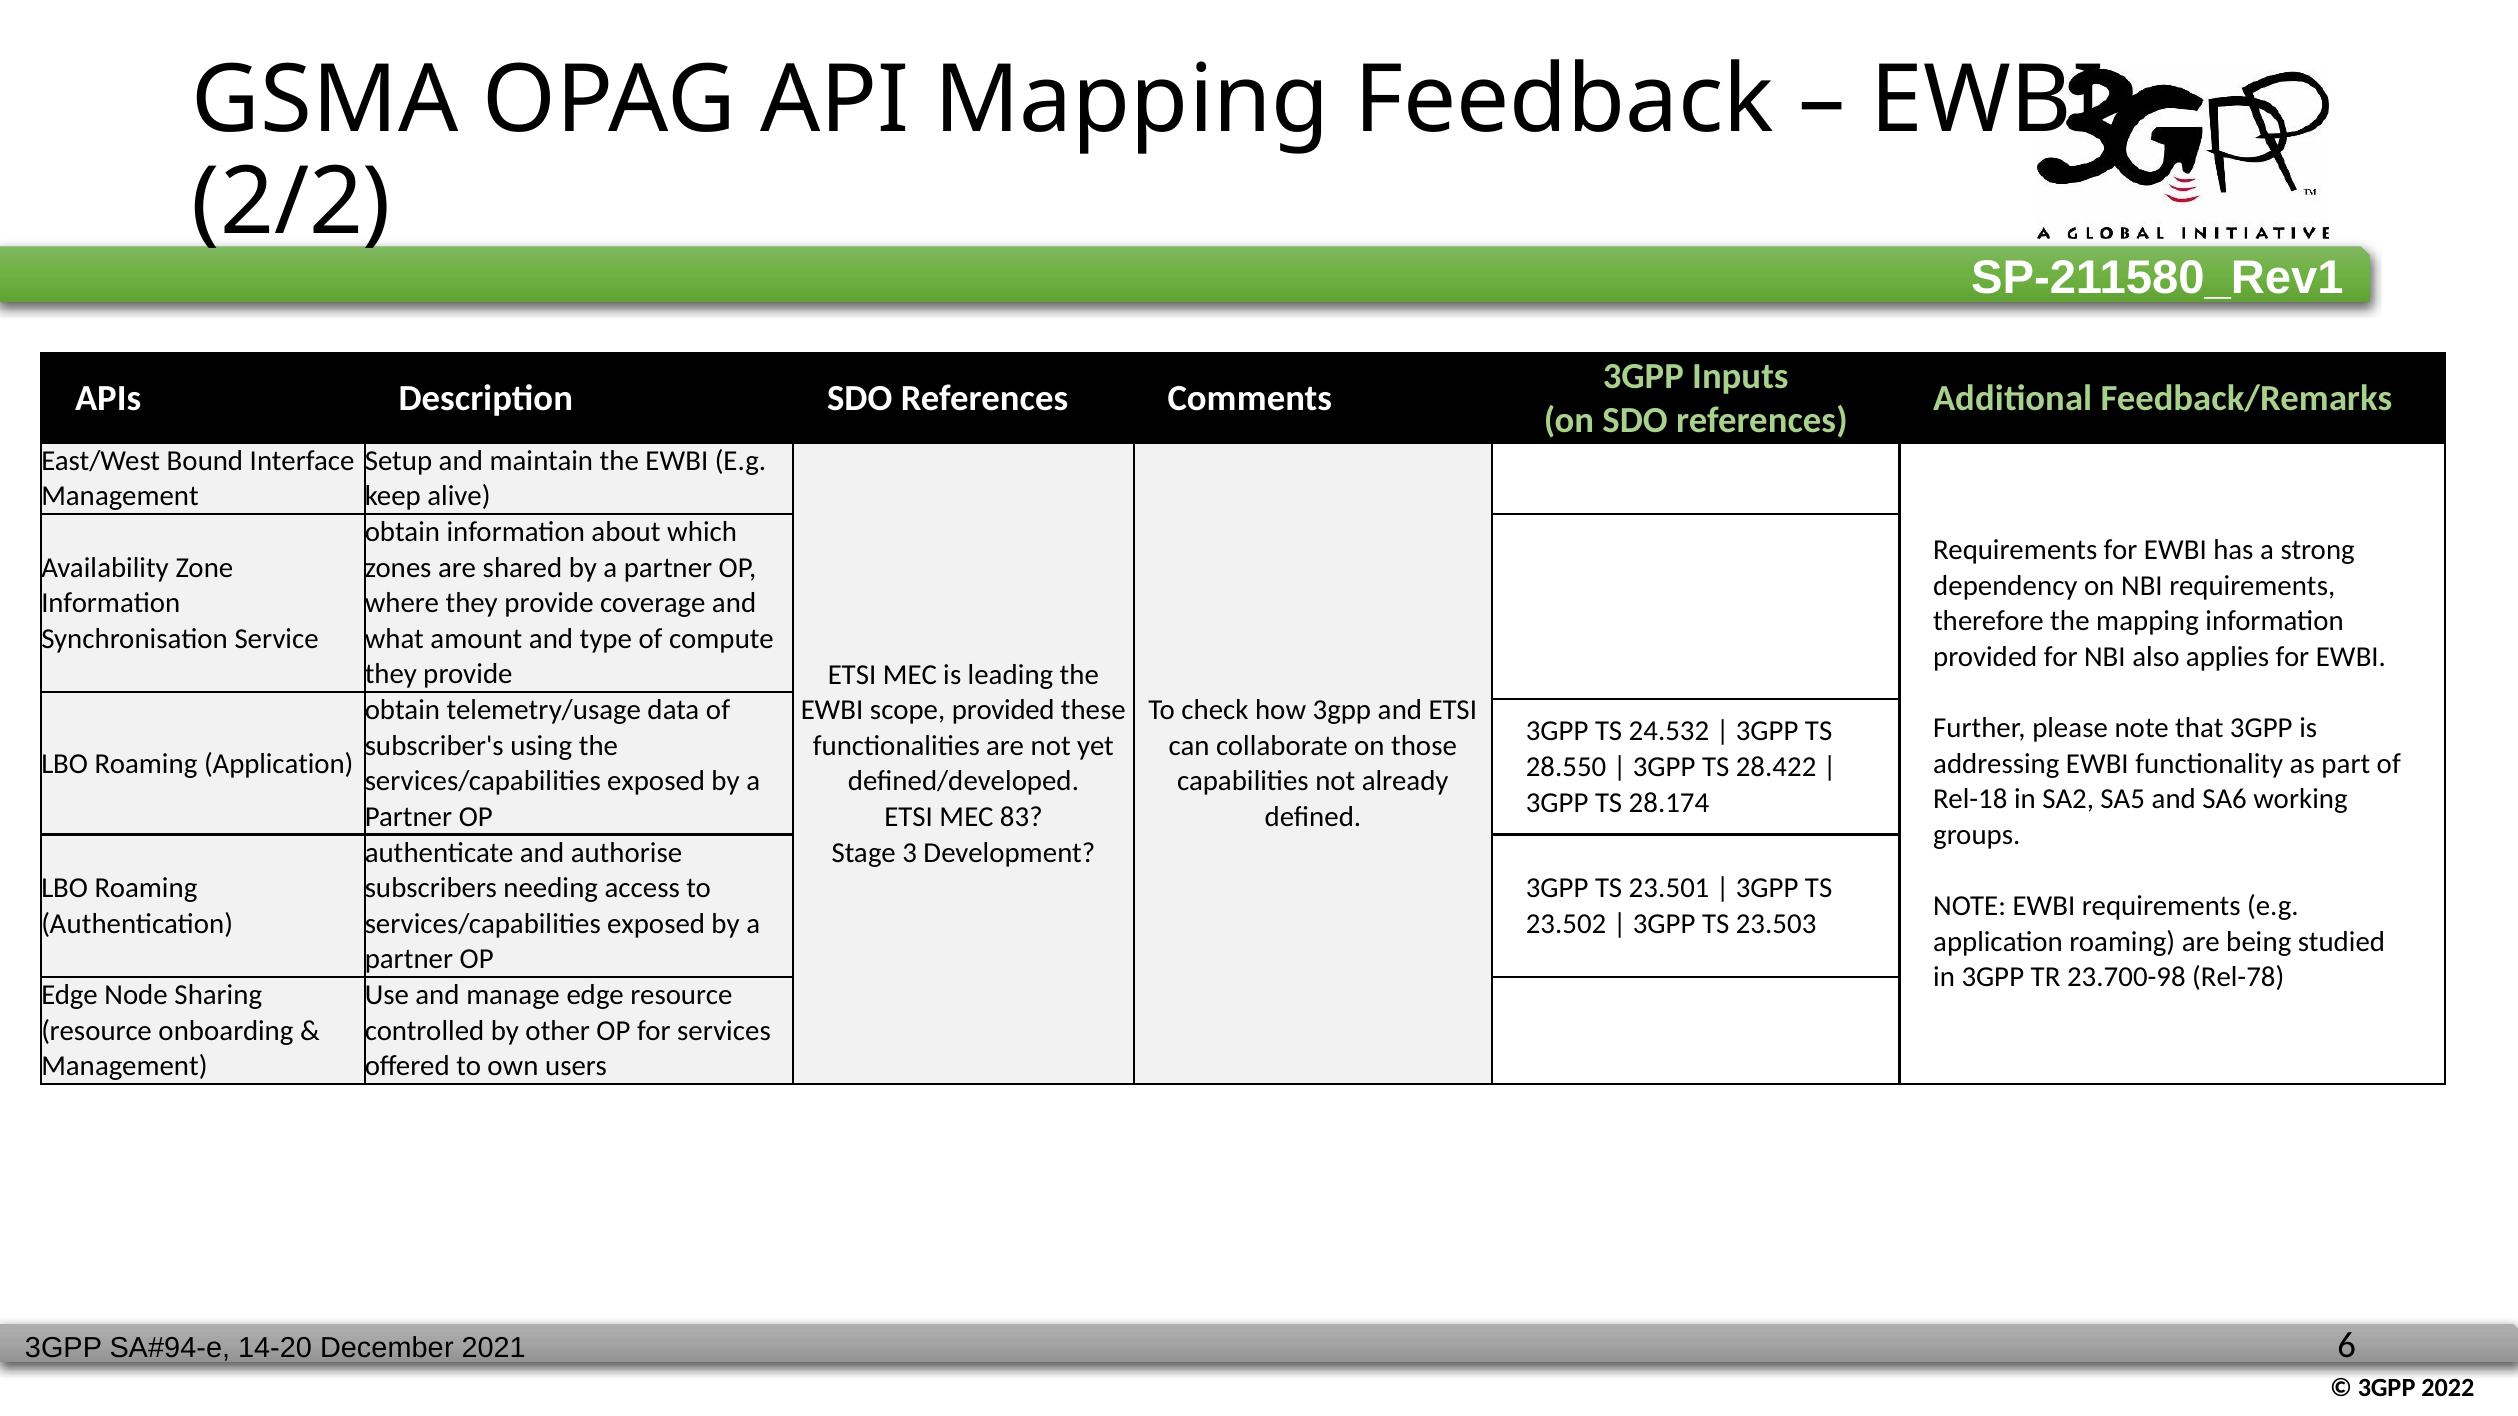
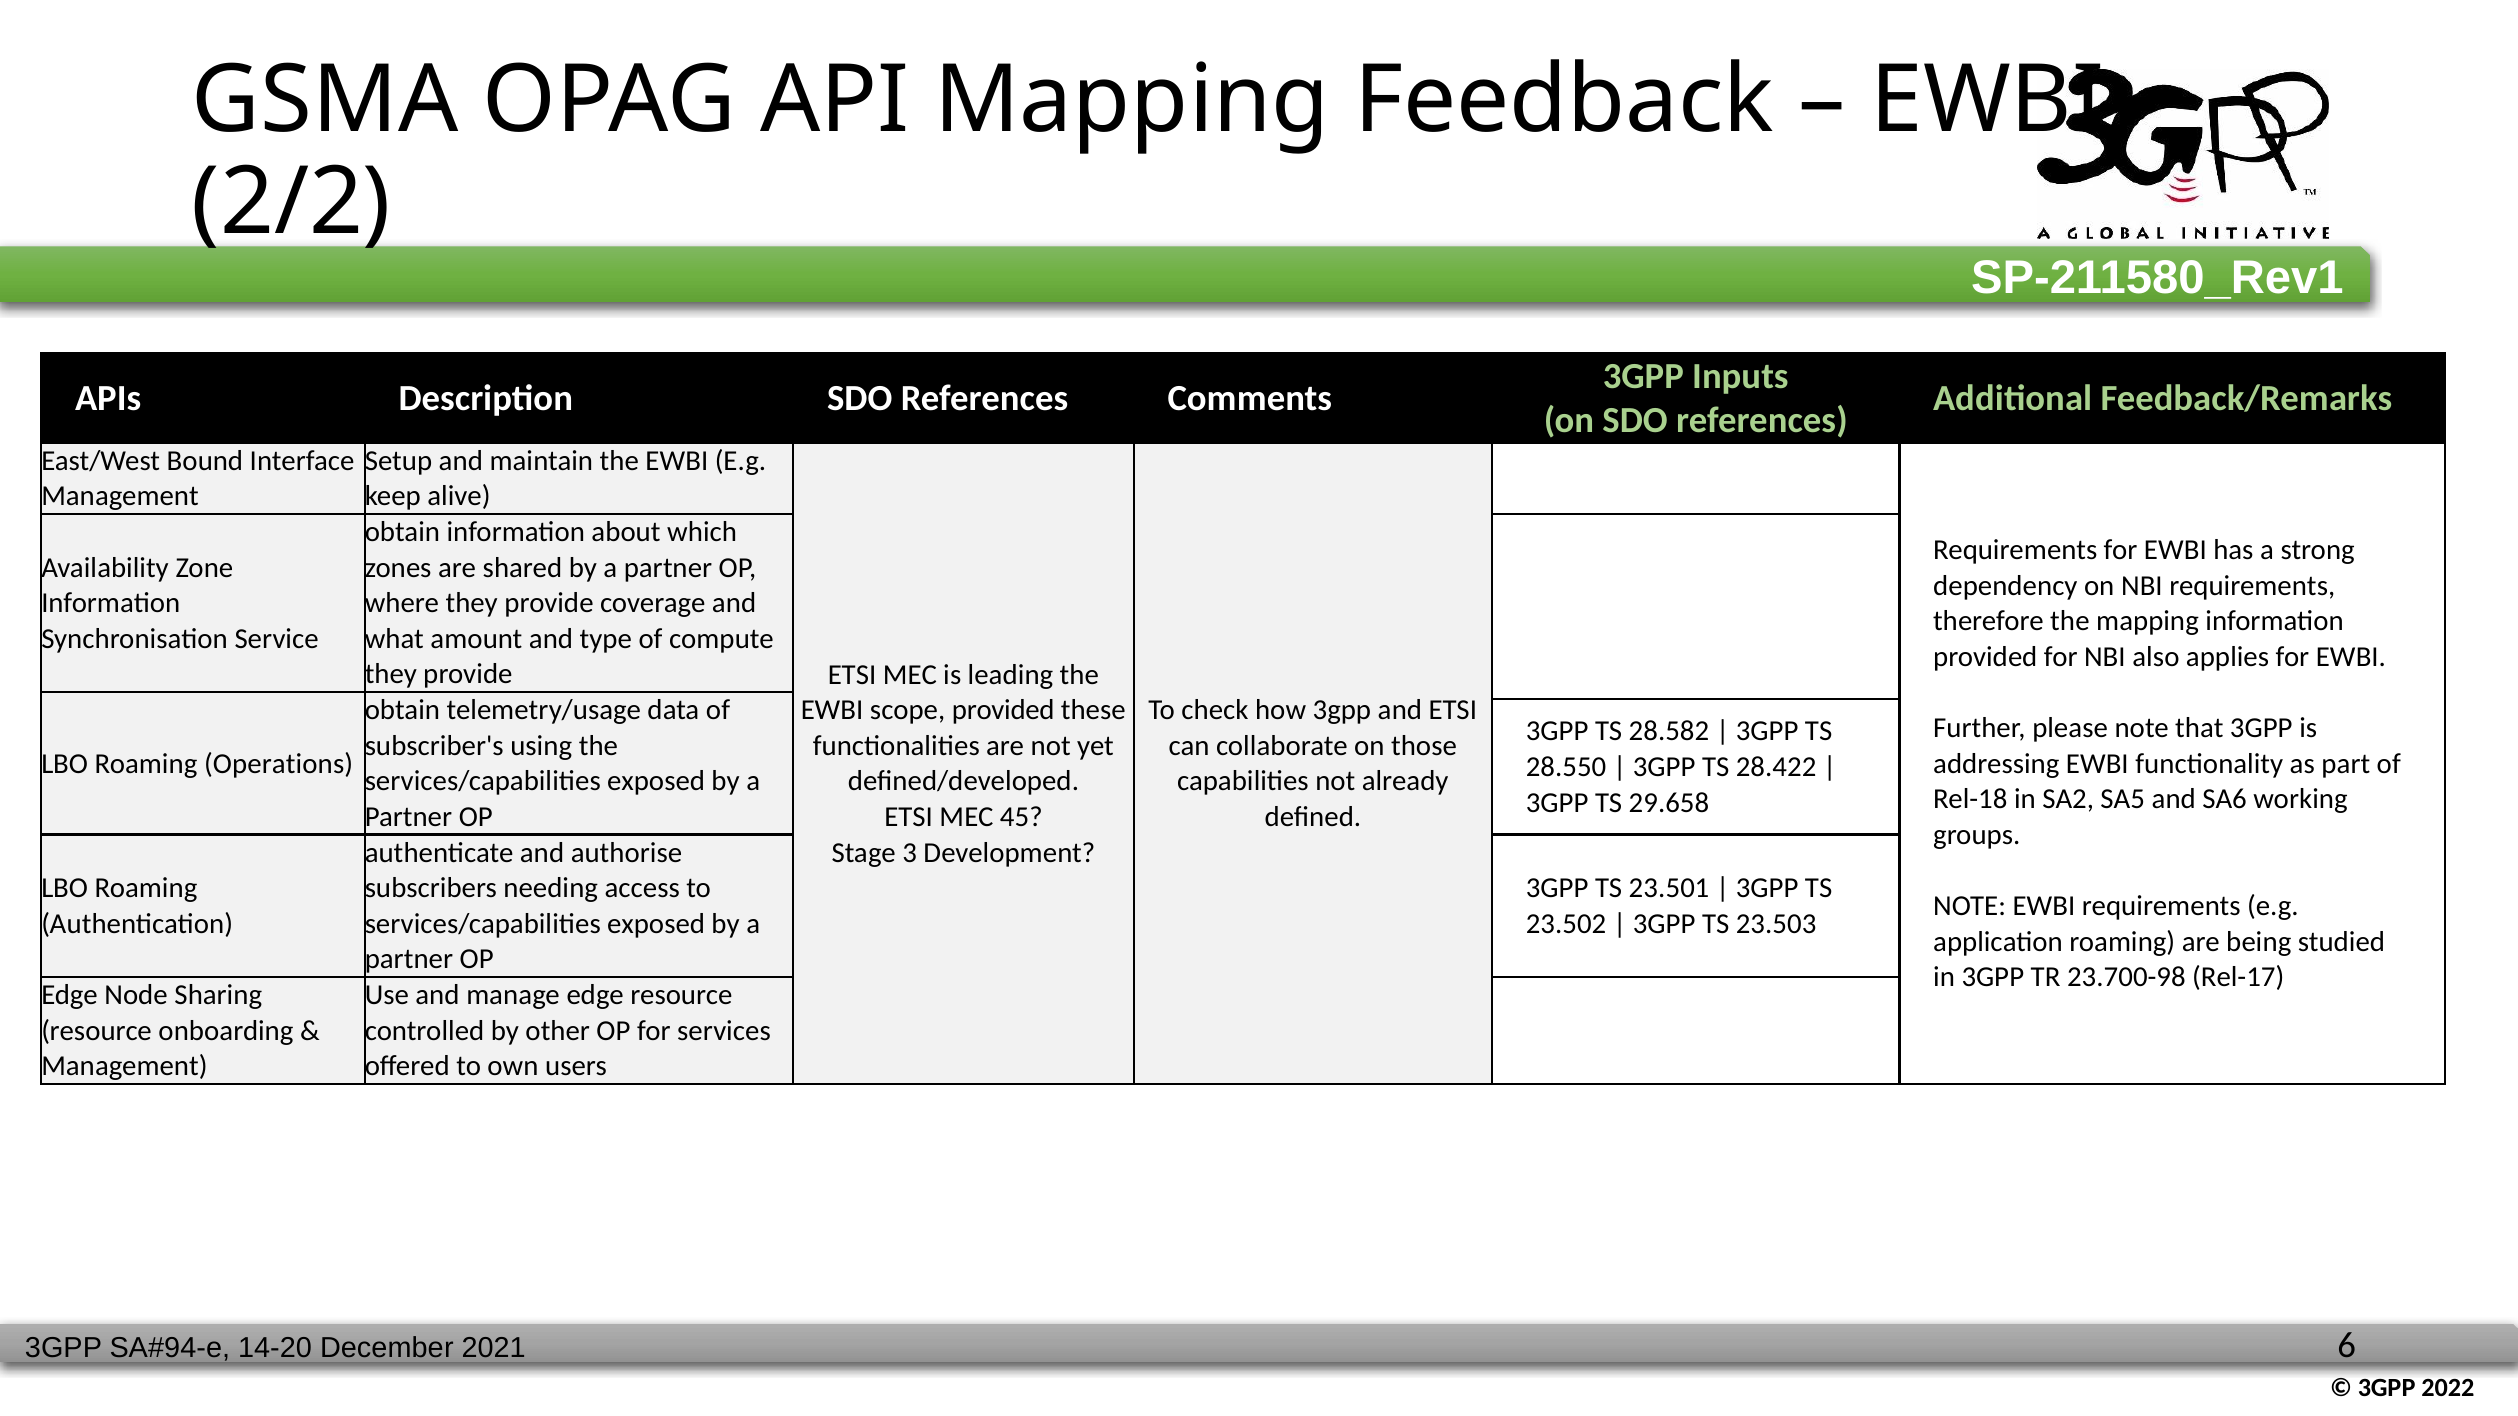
24.532: 24.532 -> 28.582
Roaming Application: Application -> Operations
28.174: 28.174 -> 29.658
83: 83 -> 45
Rel-78: Rel-78 -> Rel-17
